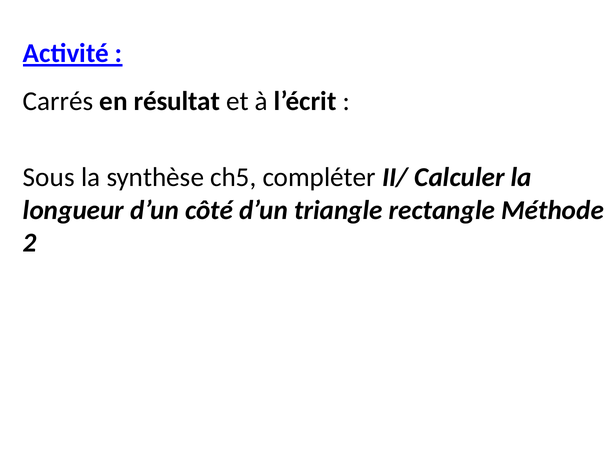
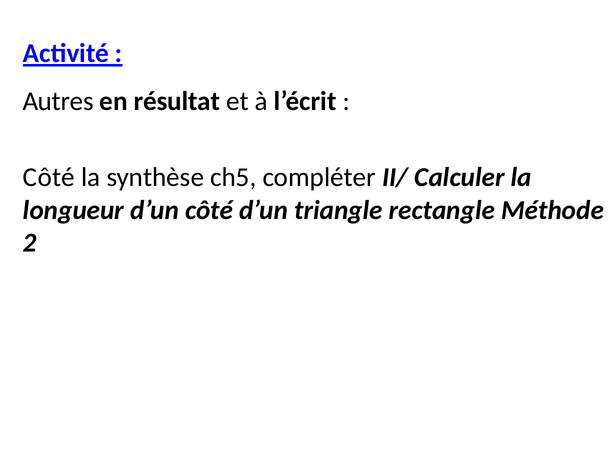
Carrés: Carrés -> Autres
Sous at (49, 177): Sous -> Côté
